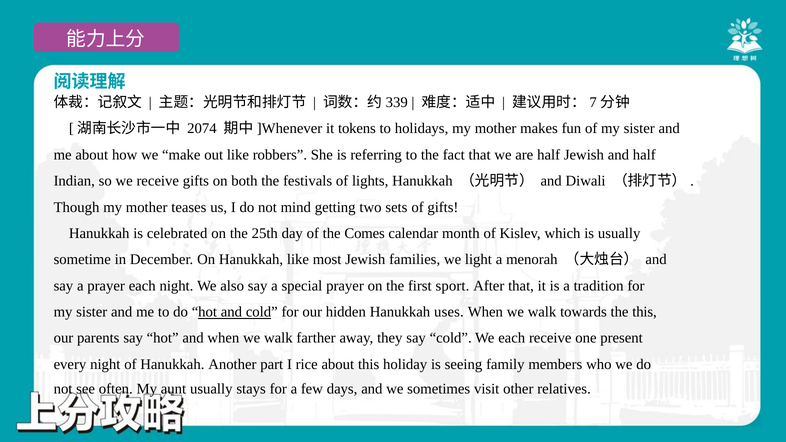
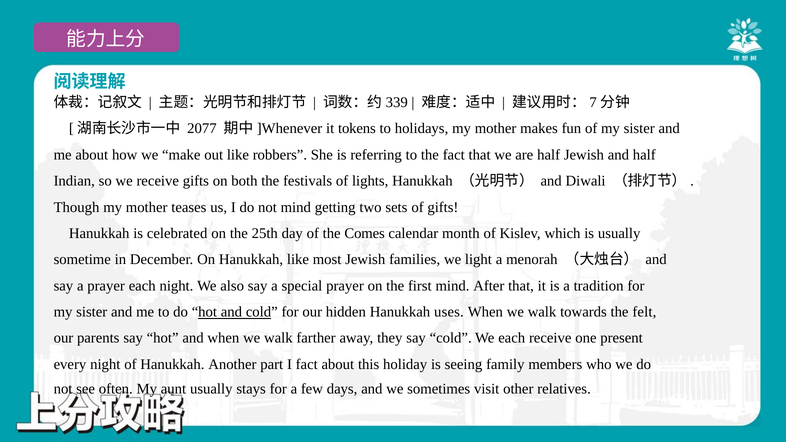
2074: 2074 -> 2077
first sport: sport -> mind
the this: this -> felt
I rice: rice -> fact
